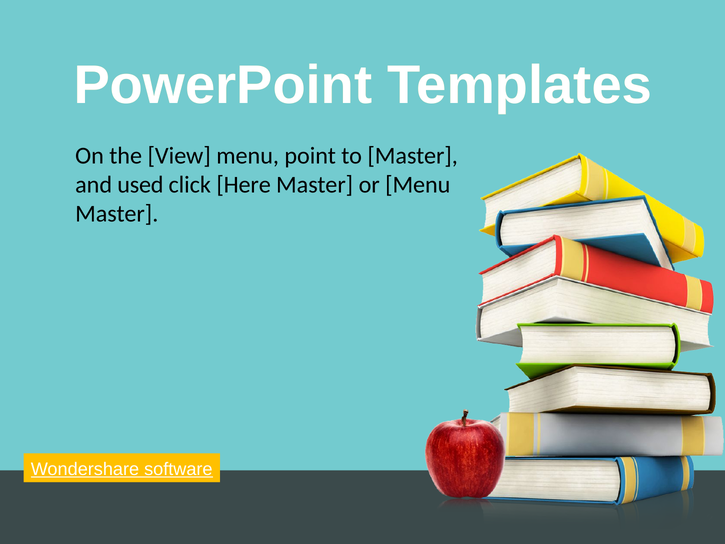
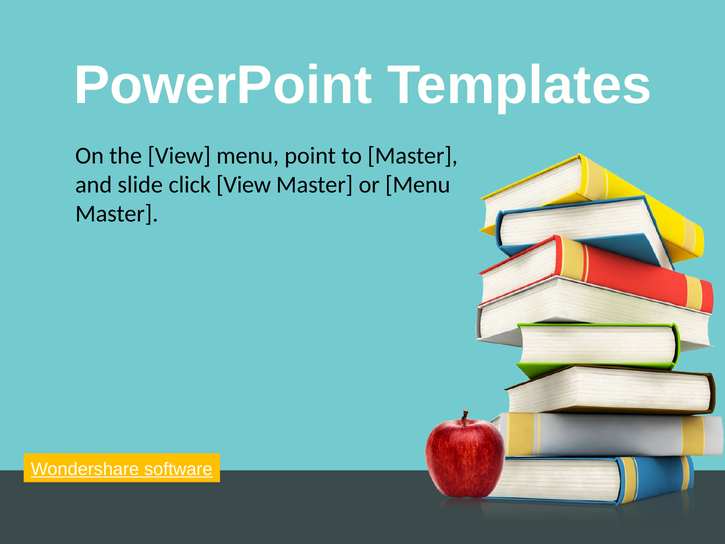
used: used -> slide
click Here: Here -> View
